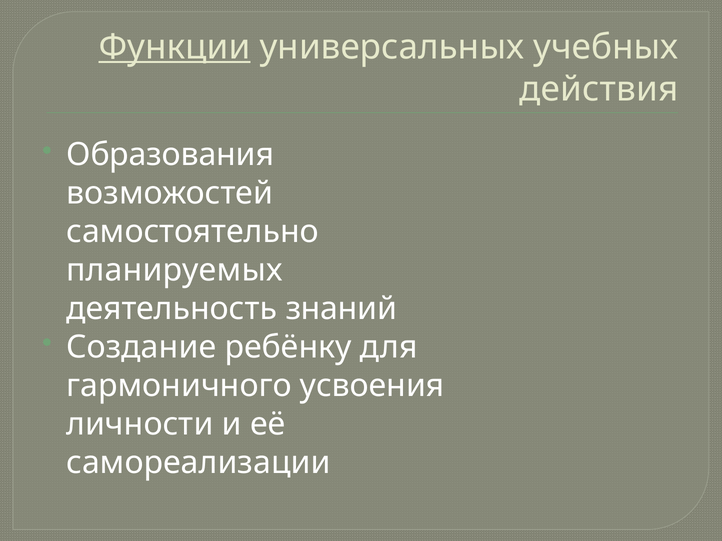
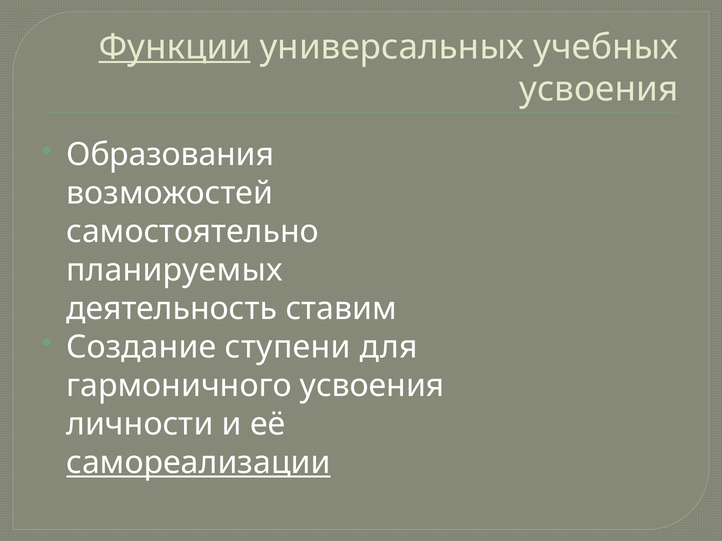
действия at (599, 89): действия -> усвоения
знаний: знаний -> ставим
ребёнку: ребёнку -> ступени
самореализации underline: none -> present
